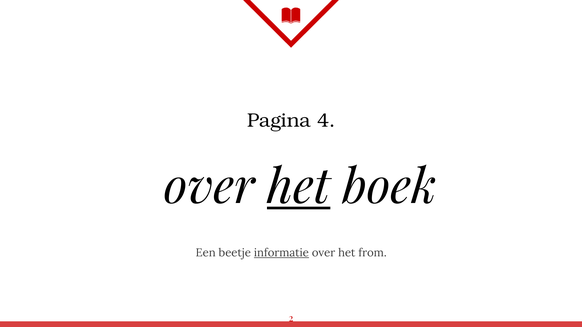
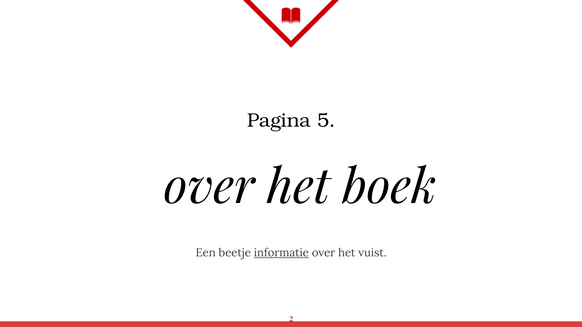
4: 4 -> 5
het at (299, 187) underline: present -> none
from: from -> vuist
